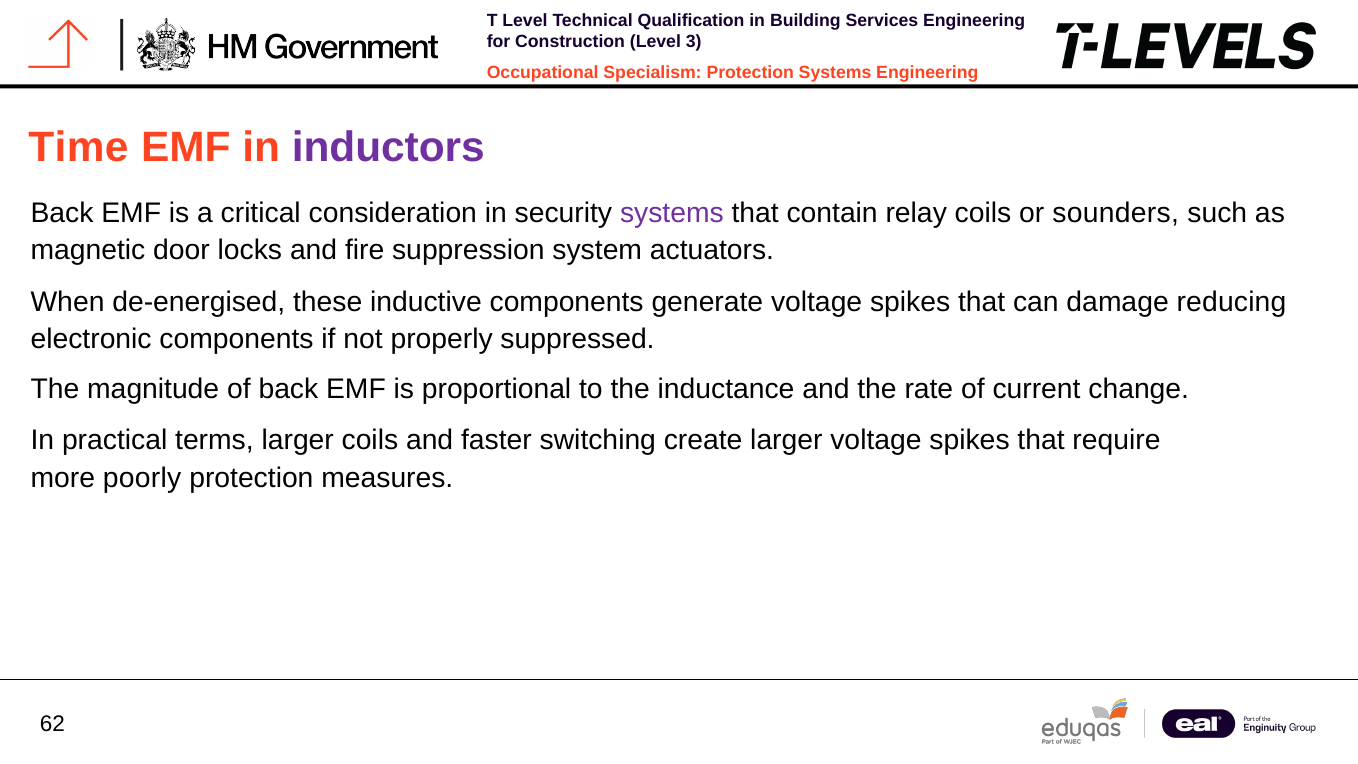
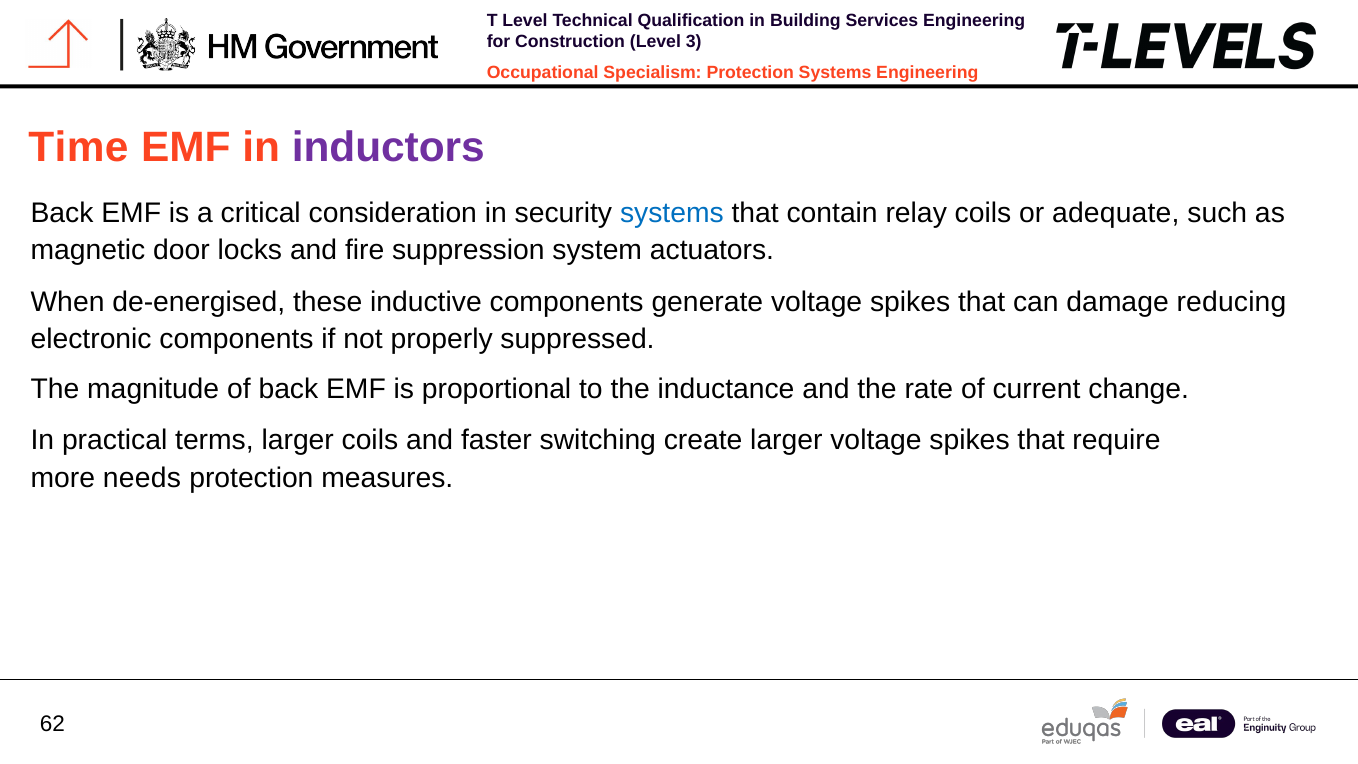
systems at (672, 213) colour: purple -> blue
sounders: sounders -> adequate
poorly: poorly -> needs
